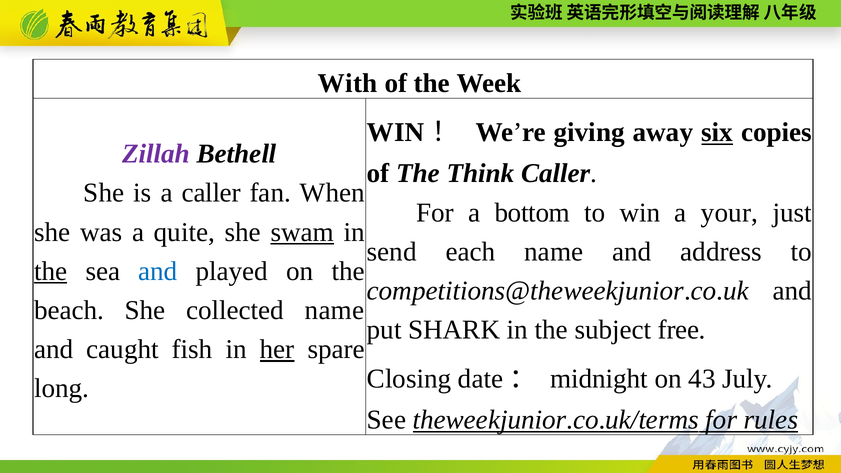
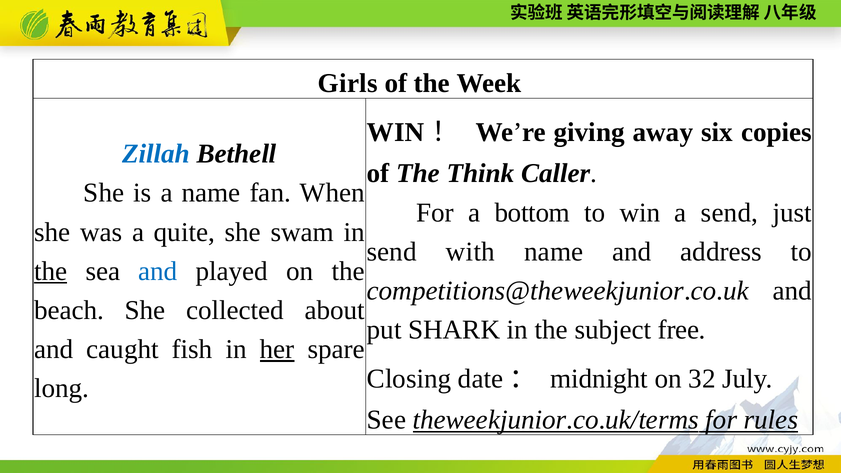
With: With -> Girls
six underline: present -> none
Zillah colour: purple -> blue
a caller: caller -> name
a your: your -> send
swam underline: present -> none
each: each -> with
collected name: name -> about
43: 43 -> 32
